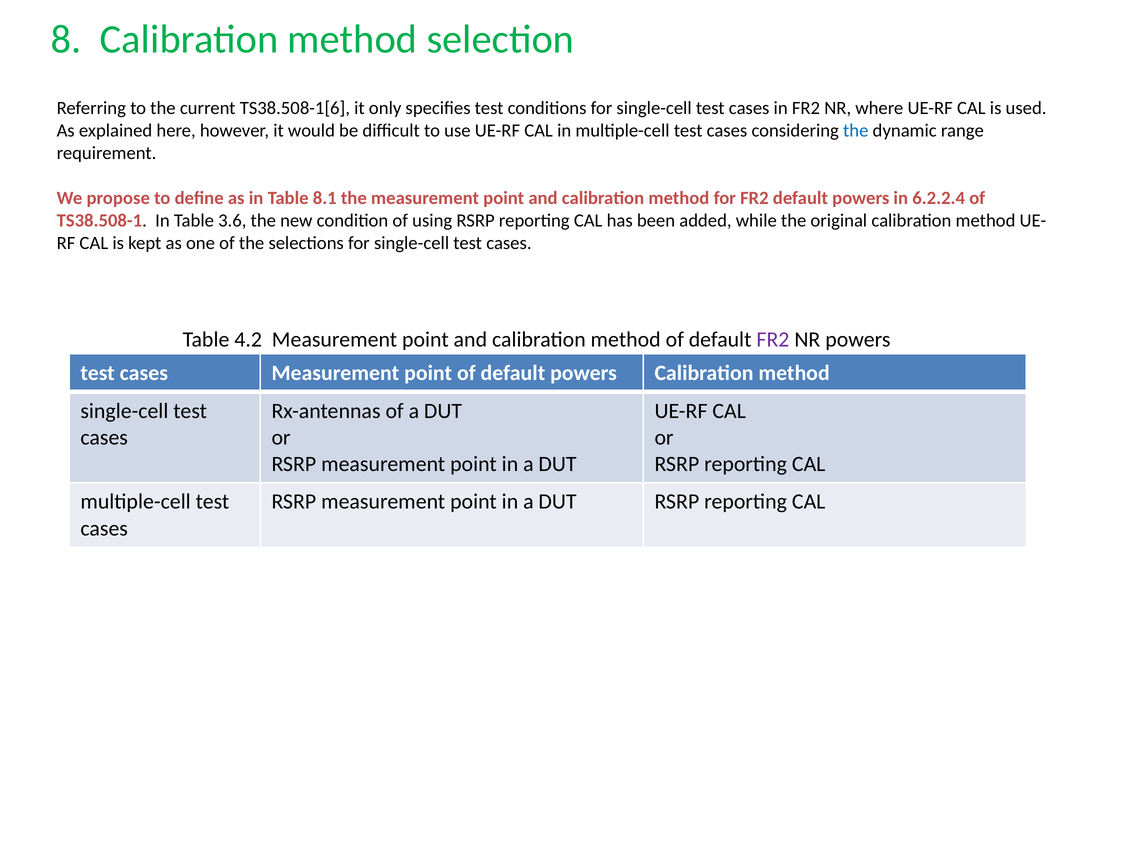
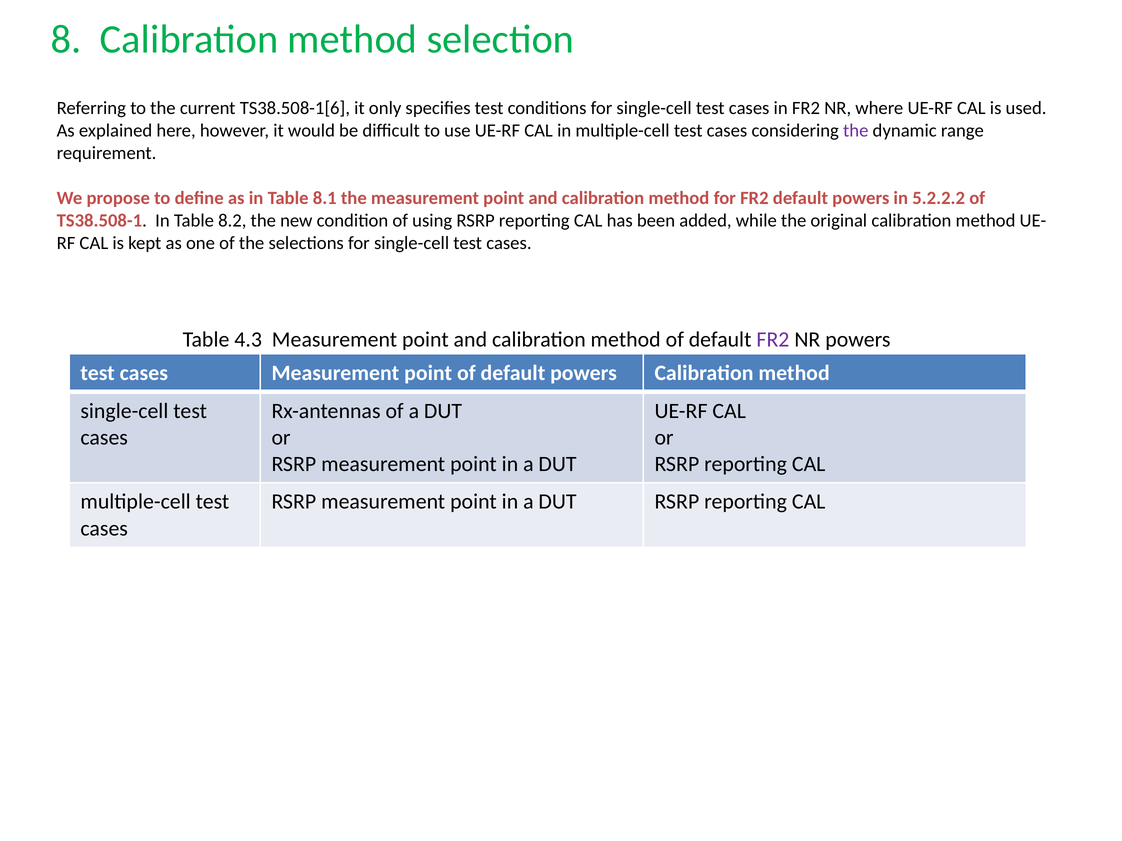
the at (856, 131) colour: blue -> purple
6.2.2.4: 6.2.2.4 -> 5.2.2.2
3.6: 3.6 -> 8.2
4.2: 4.2 -> 4.3
